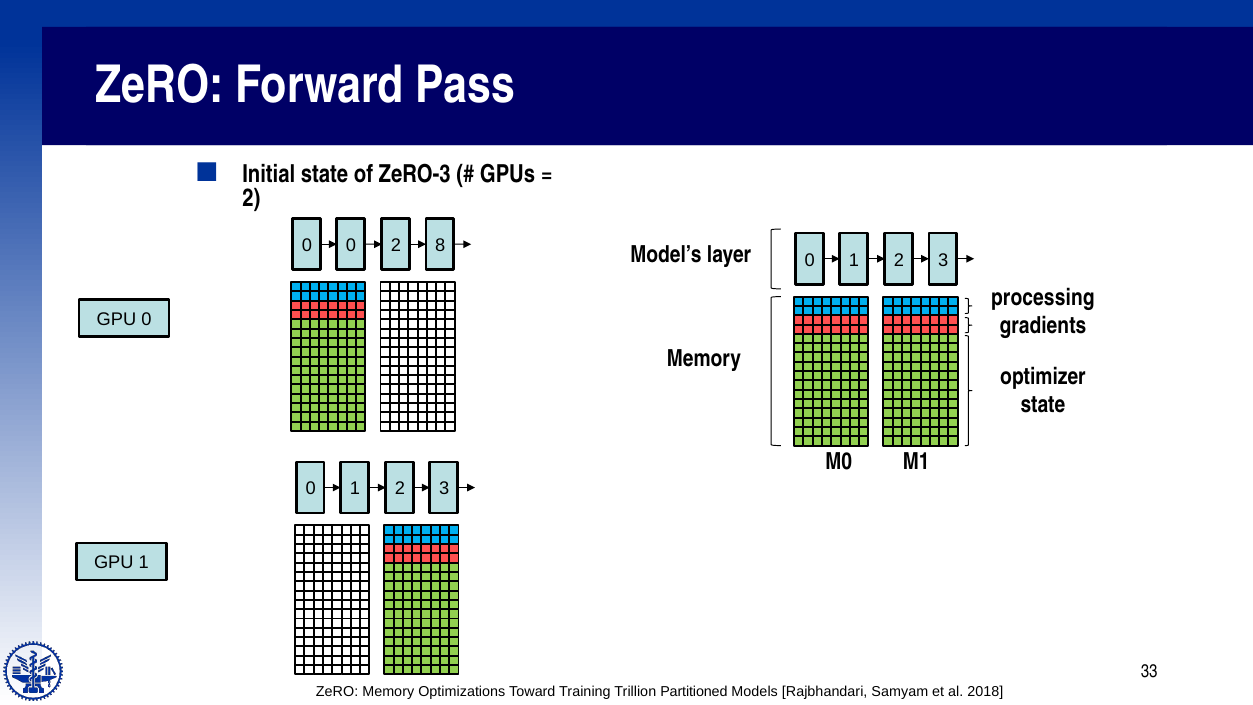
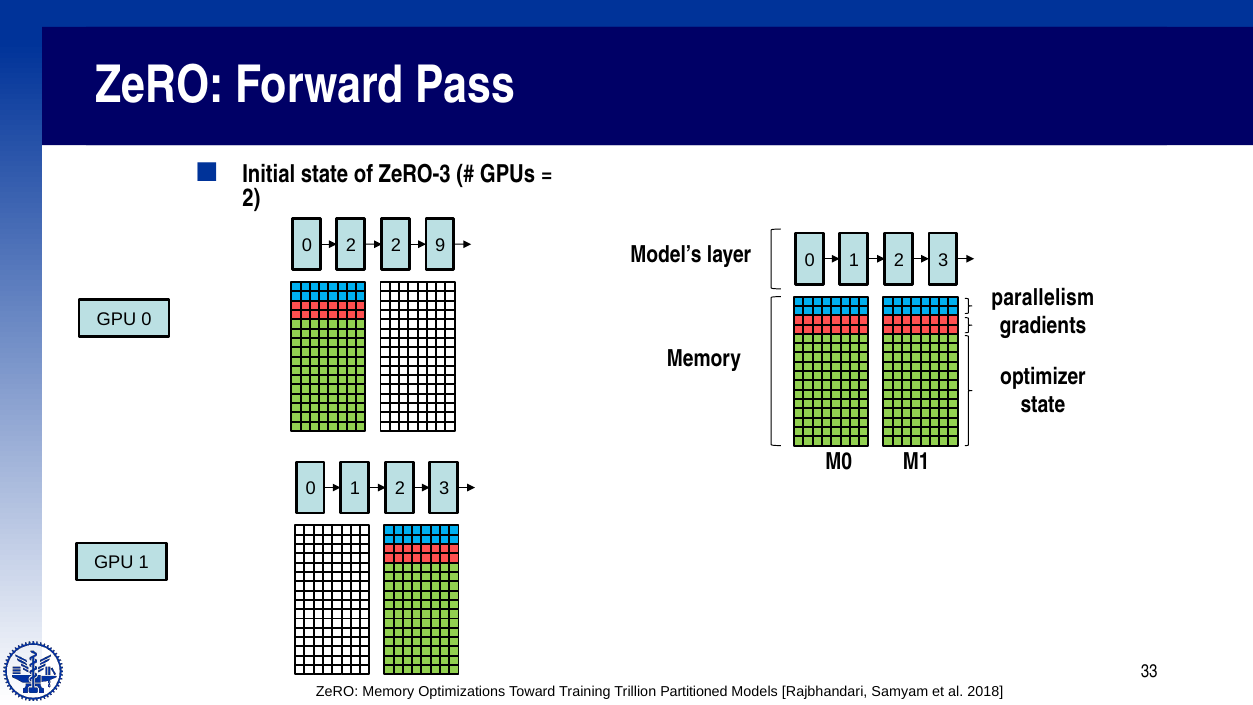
0 0: 0 -> 2
8: 8 -> 9
processing: processing -> parallelism
